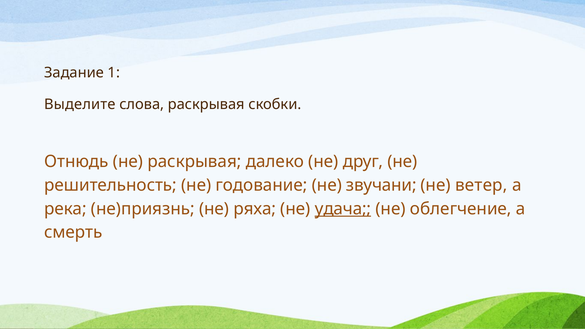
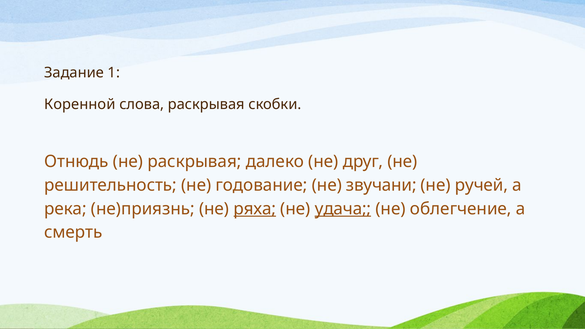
Выделите: Выделите -> Коренной
ветер: ветер -> ручей
ряха underline: none -> present
